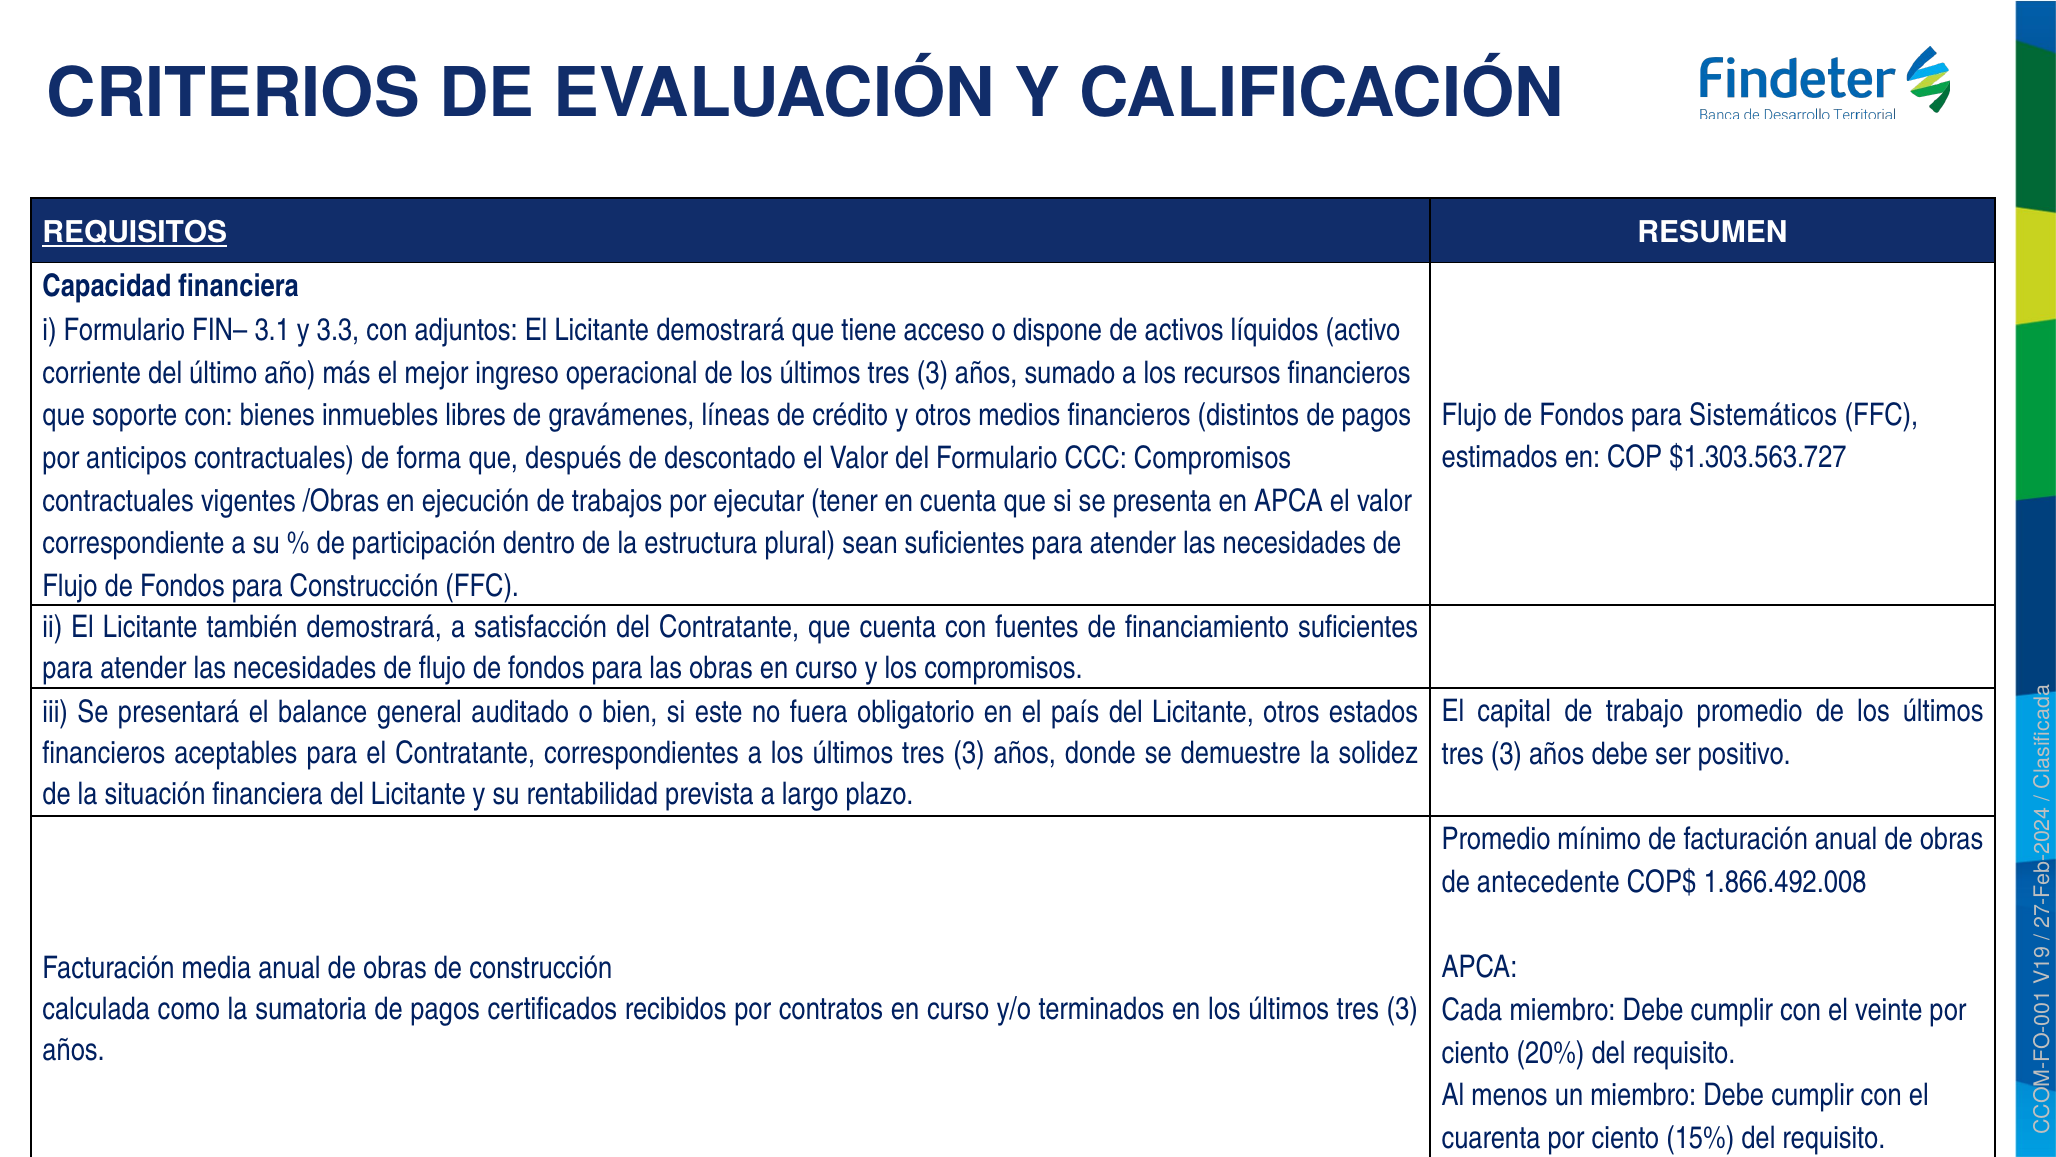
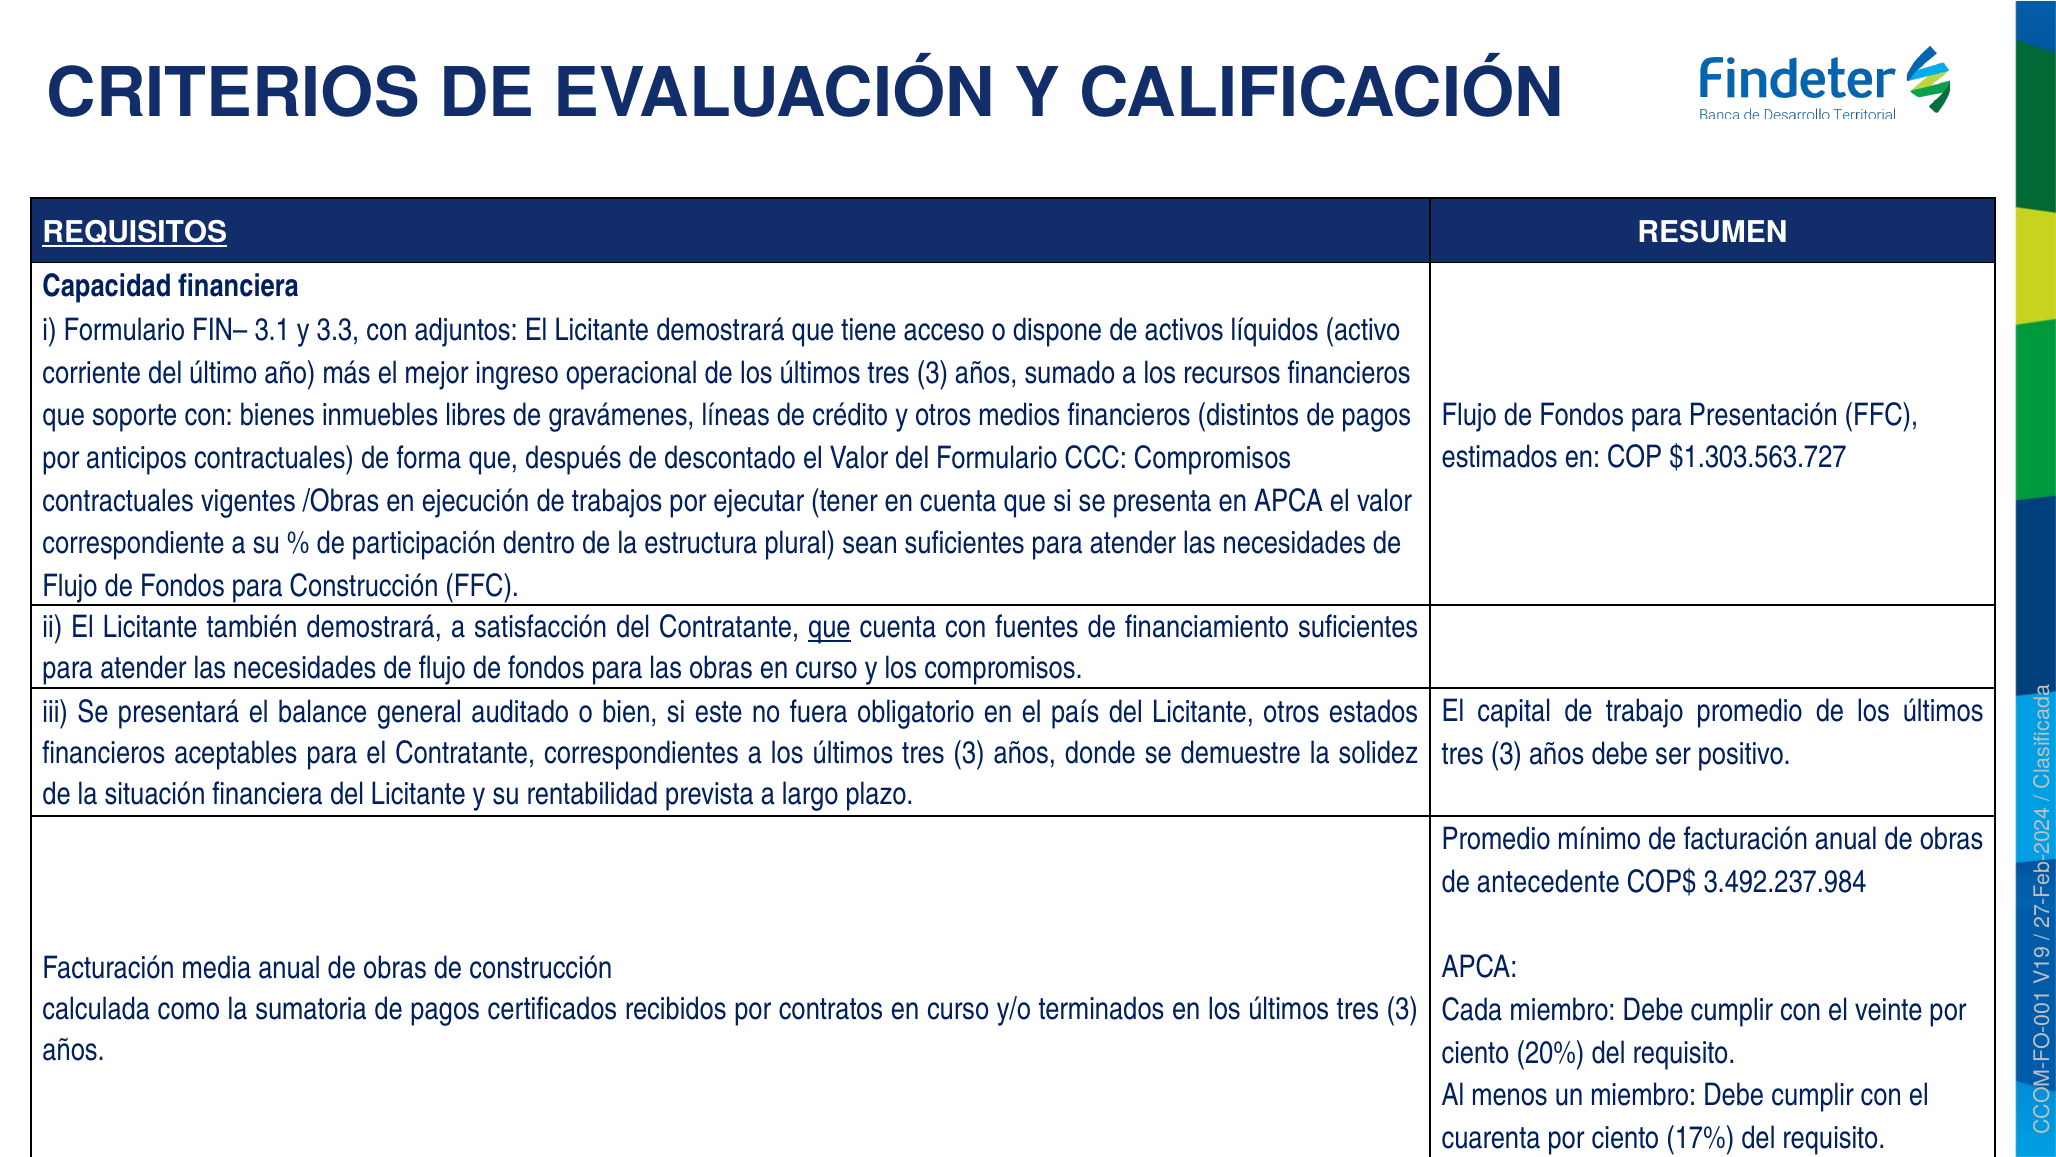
Sistemáticos: Sistemáticos -> Presentación
que at (829, 627) underline: none -> present
1.866.492.008: 1.866.492.008 -> 3.492.237.984
15%: 15% -> 17%
